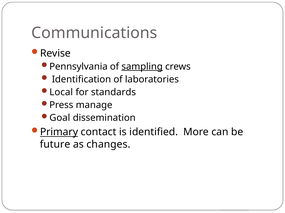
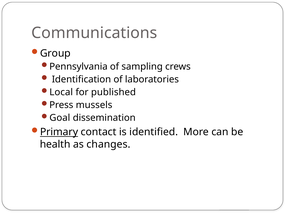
Revise: Revise -> Group
sampling underline: present -> none
standards: standards -> published
manage: manage -> mussels
future: future -> health
